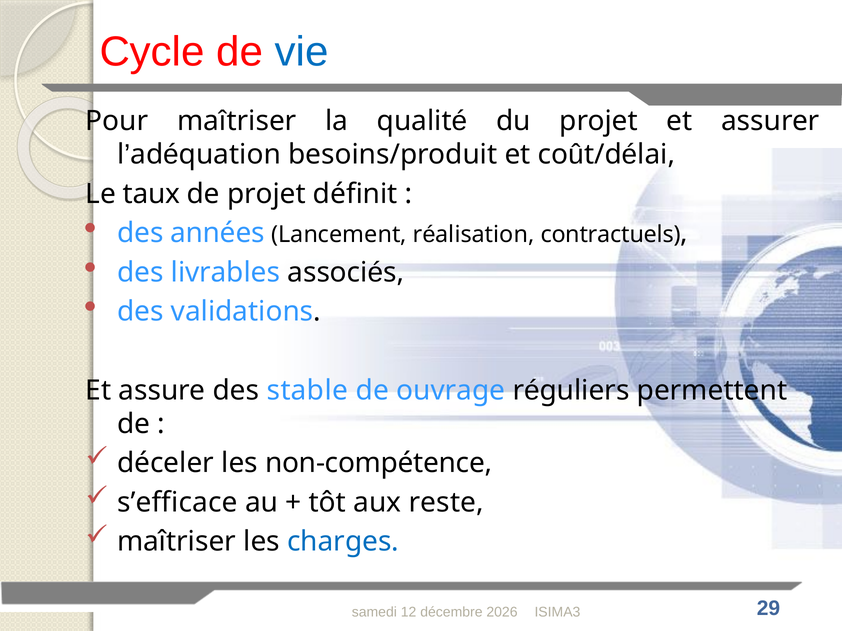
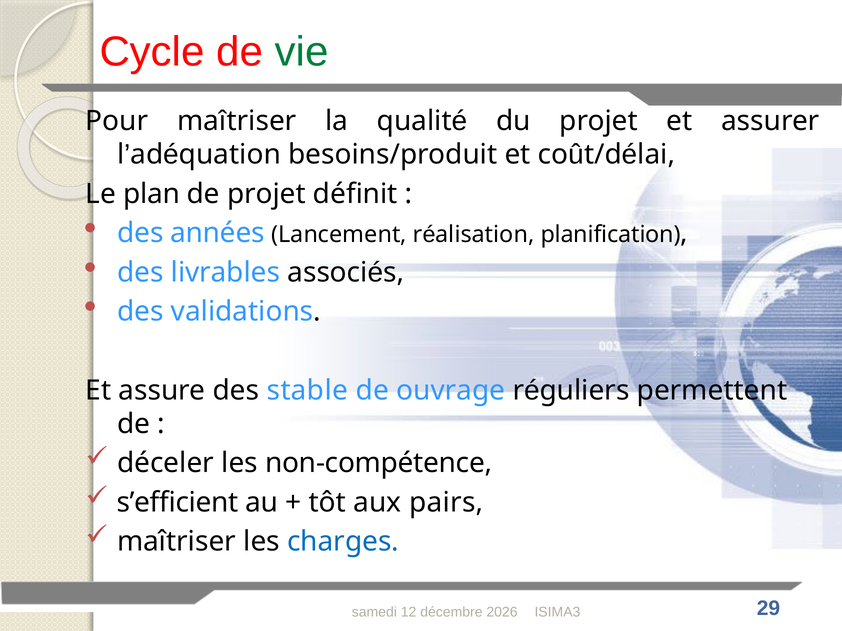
vie colour: blue -> green
taux: taux -> plan
contractuels: contractuels -> planification
s’efficace: s’efficace -> s’efficient
reste: reste -> pairs
